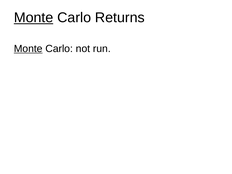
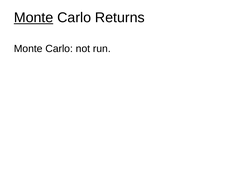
Monte at (28, 49) underline: present -> none
